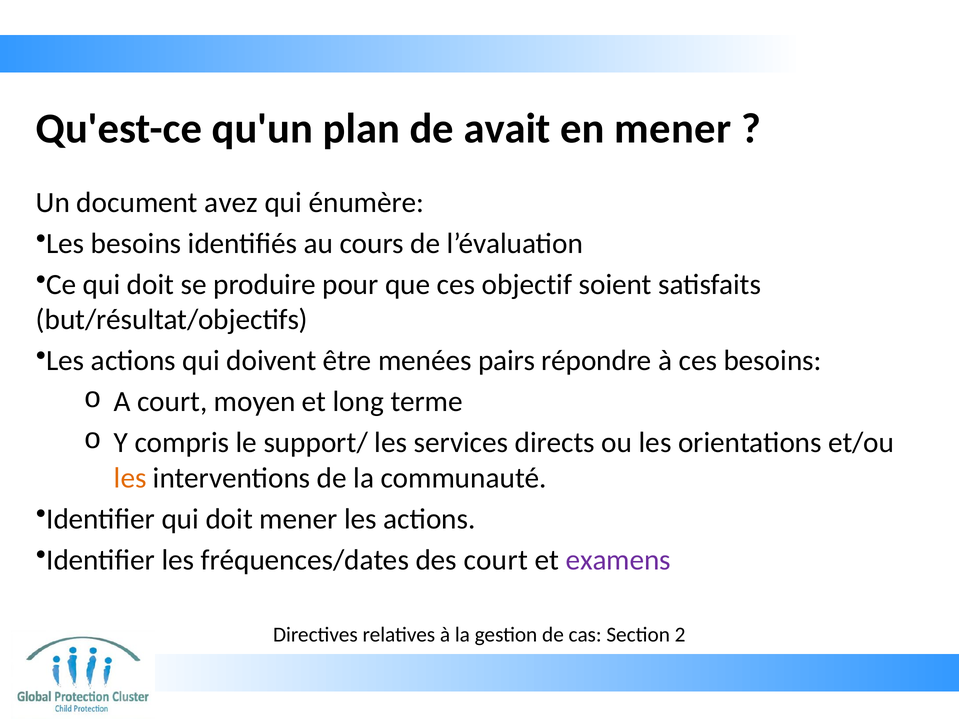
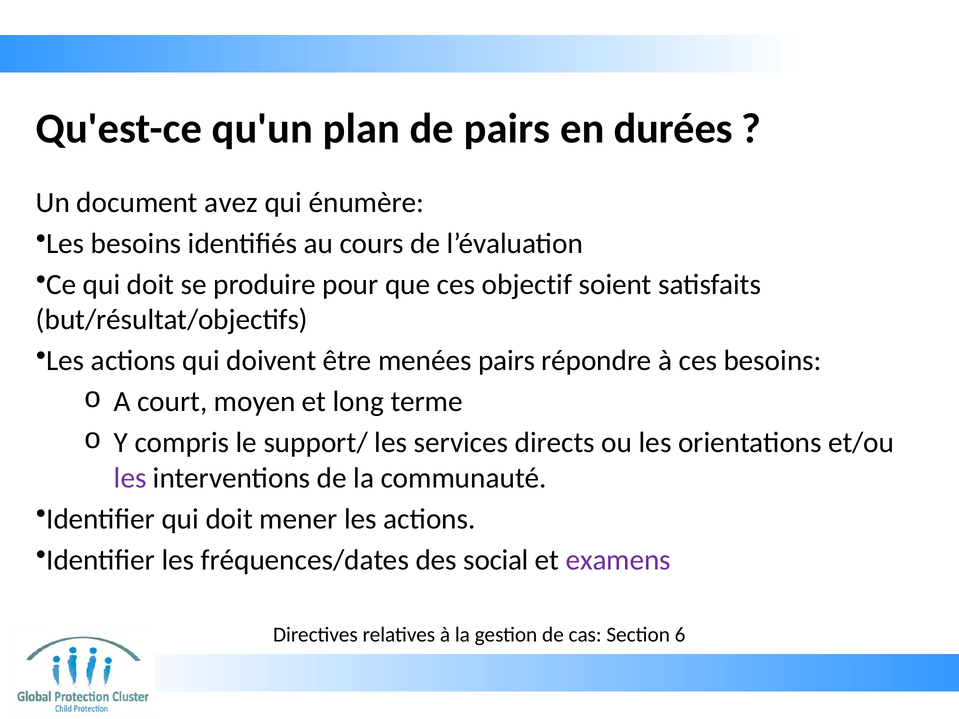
de avait: avait -> pairs
en mener: mener -> durées
les at (130, 478) colour: orange -> purple
des court: court -> social
2: 2 -> 6
